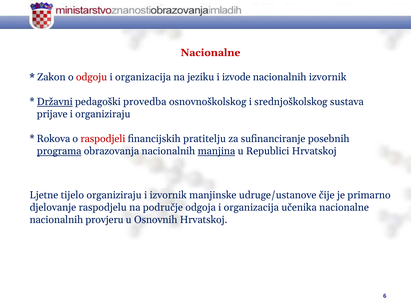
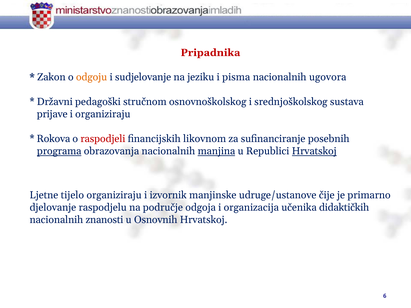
Nacionalne at (210, 53): Nacionalne -> Pripadnika
odgoju colour: red -> orange
organizacija at (143, 77): organizacija -> sudjelovanje
izvode: izvode -> pisma
nacionalnih izvornik: izvornik -> ugovora
Državni underline: present -> none
provedba: provedba -> stručnom
pratitelju: pratitelju -> likovnom
Hrvatskoj at (314, 151) underline: none -> present
učenika nacionalne: nacionalne -> didaktičkih
provjeru: provjeru -> znanosti
